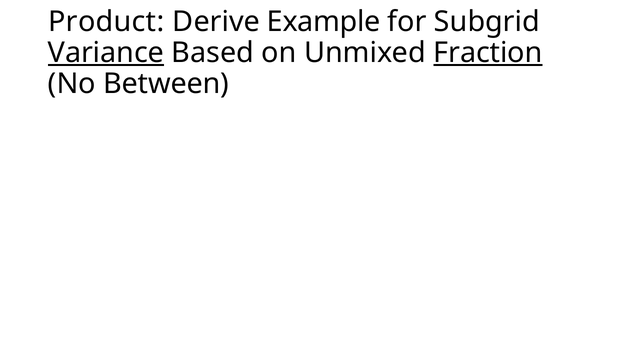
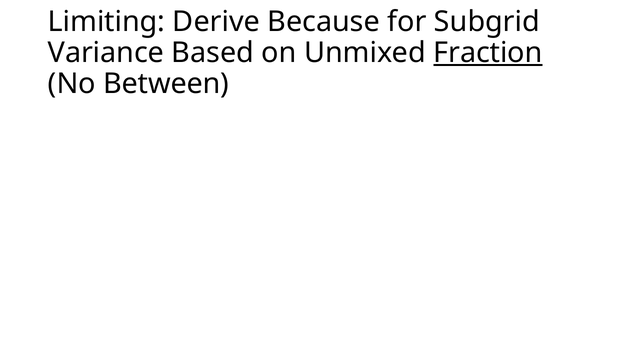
Product: Product -> Limiting
Example: Example -> Because
Variance underline: present -> none
